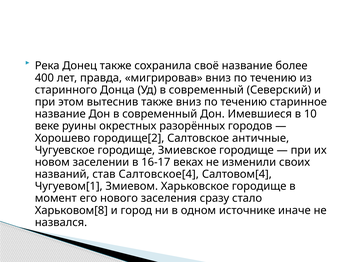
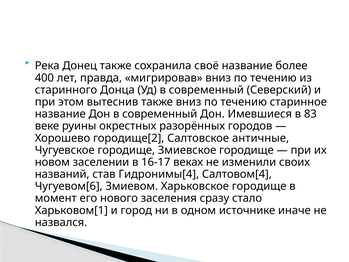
10: 10 -> 83
Салтовское[4: Салтовское[4 -> Гидронимы[4
Чугуевом[1: Чугуевом[1 -> Чугуевом[6
Харьковом[8: Харьковом[8 -> Харьковом[1
